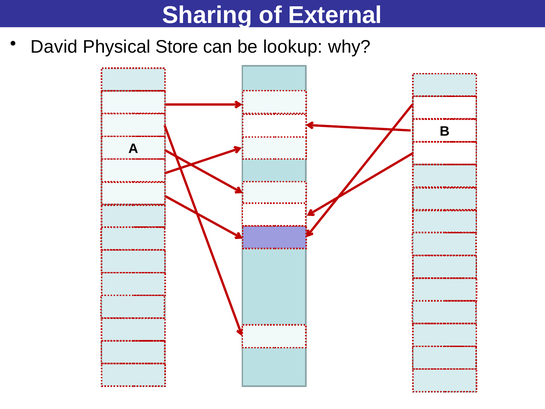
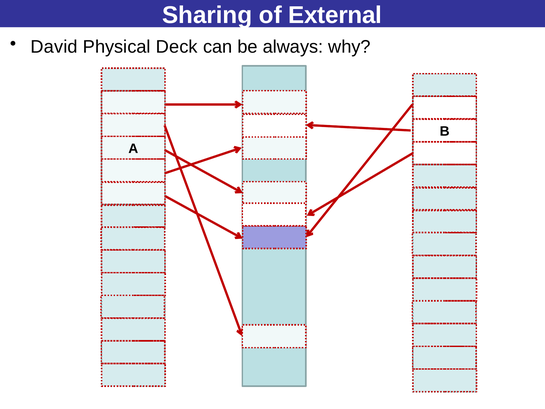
Store: Store -> Deck
lookup: lookup -> always
